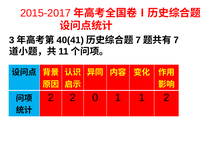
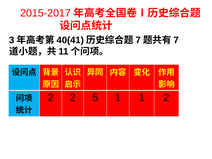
0: 0 -> 5
